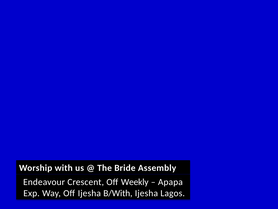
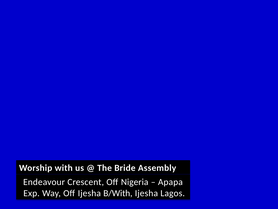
Weekly: Weekly -> Nigeria
